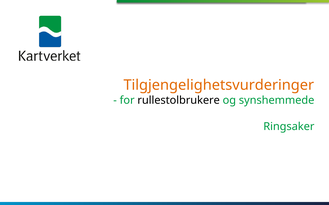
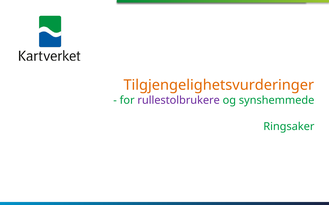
rullestolbrukere colour: black -> purple
